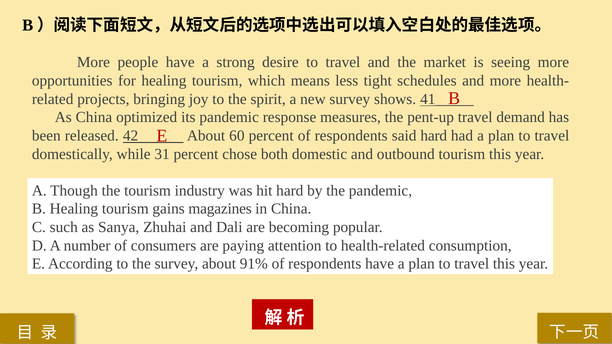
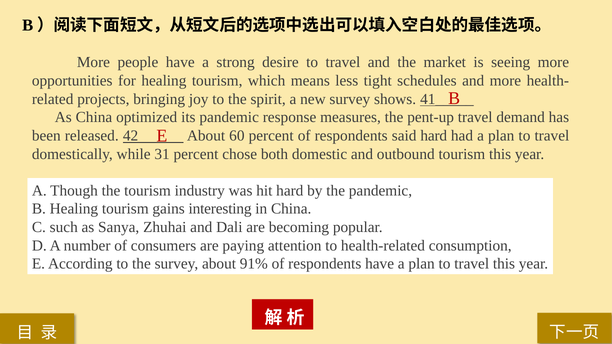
magazines: magazines -> interesting
